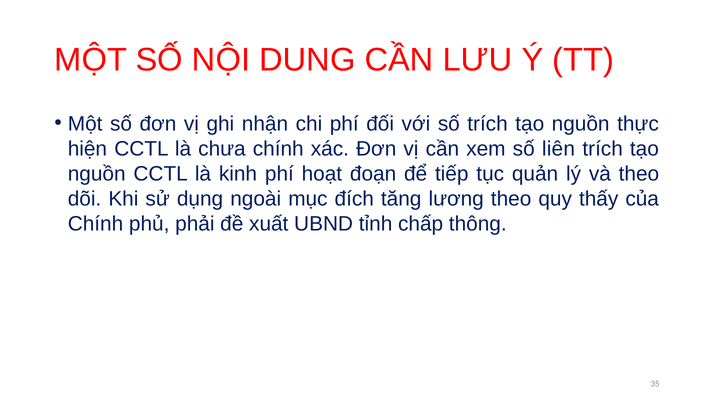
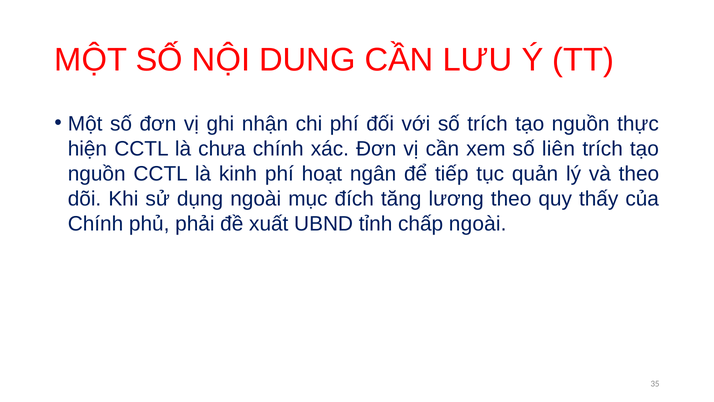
đoạn: đoạn -> ngân
chấp thông: thông -> ngoài
